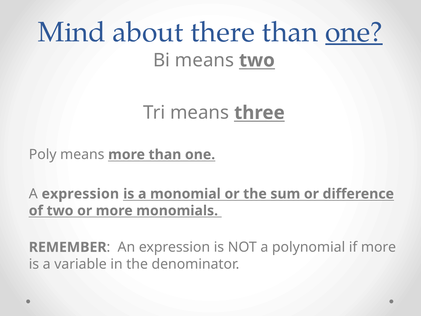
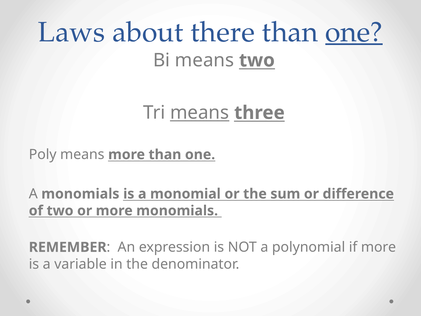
Mind: Mind -> Laws
means at (200, 113) underline: none -> present
A expression: expression -> monomials
